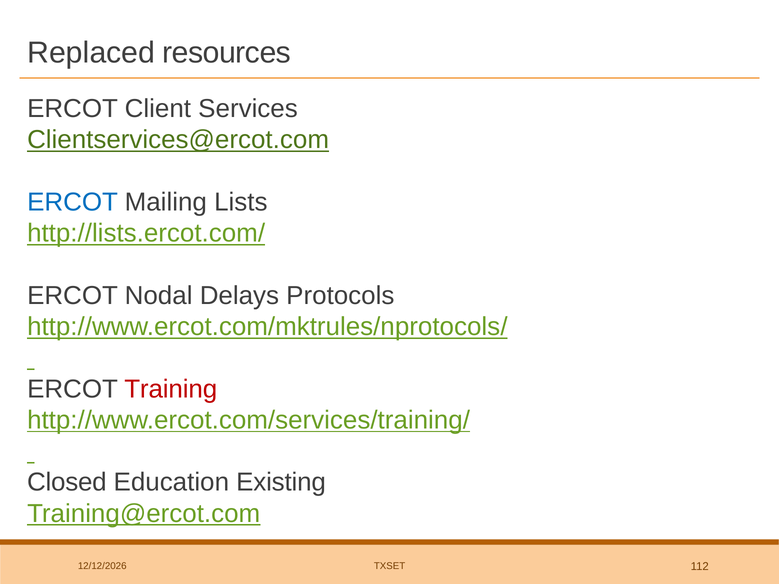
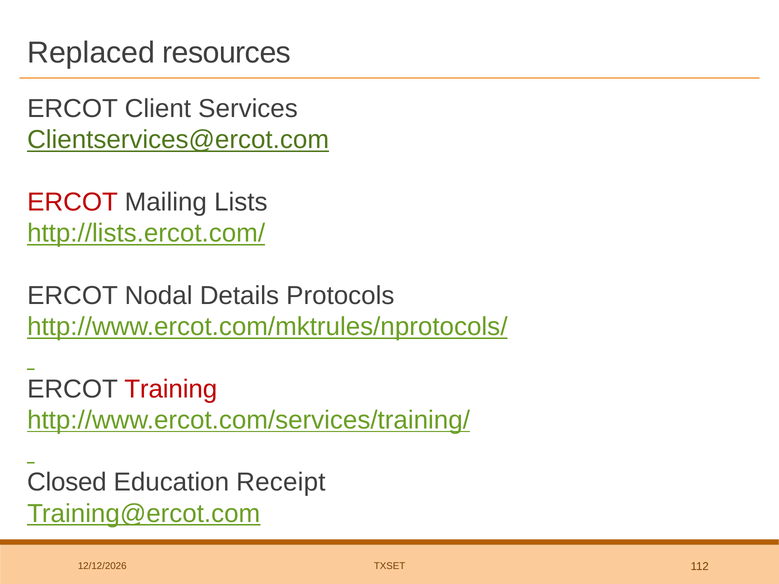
ERCOT at (73, 202) colour: blue -> red
Delays: Delays -> Details
Existing: Existing -> Receipt
